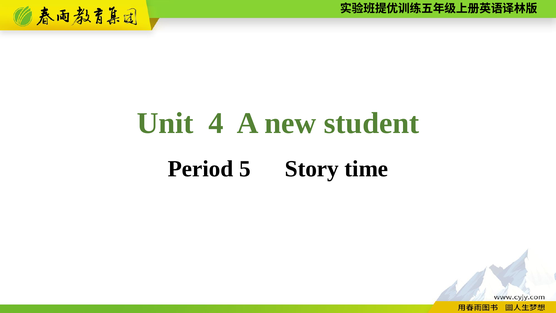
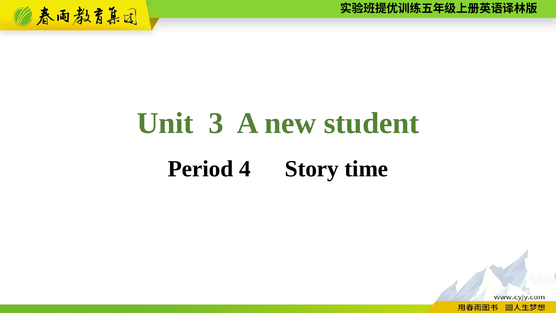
4: 4 -> 3
5: 5 -> 4
